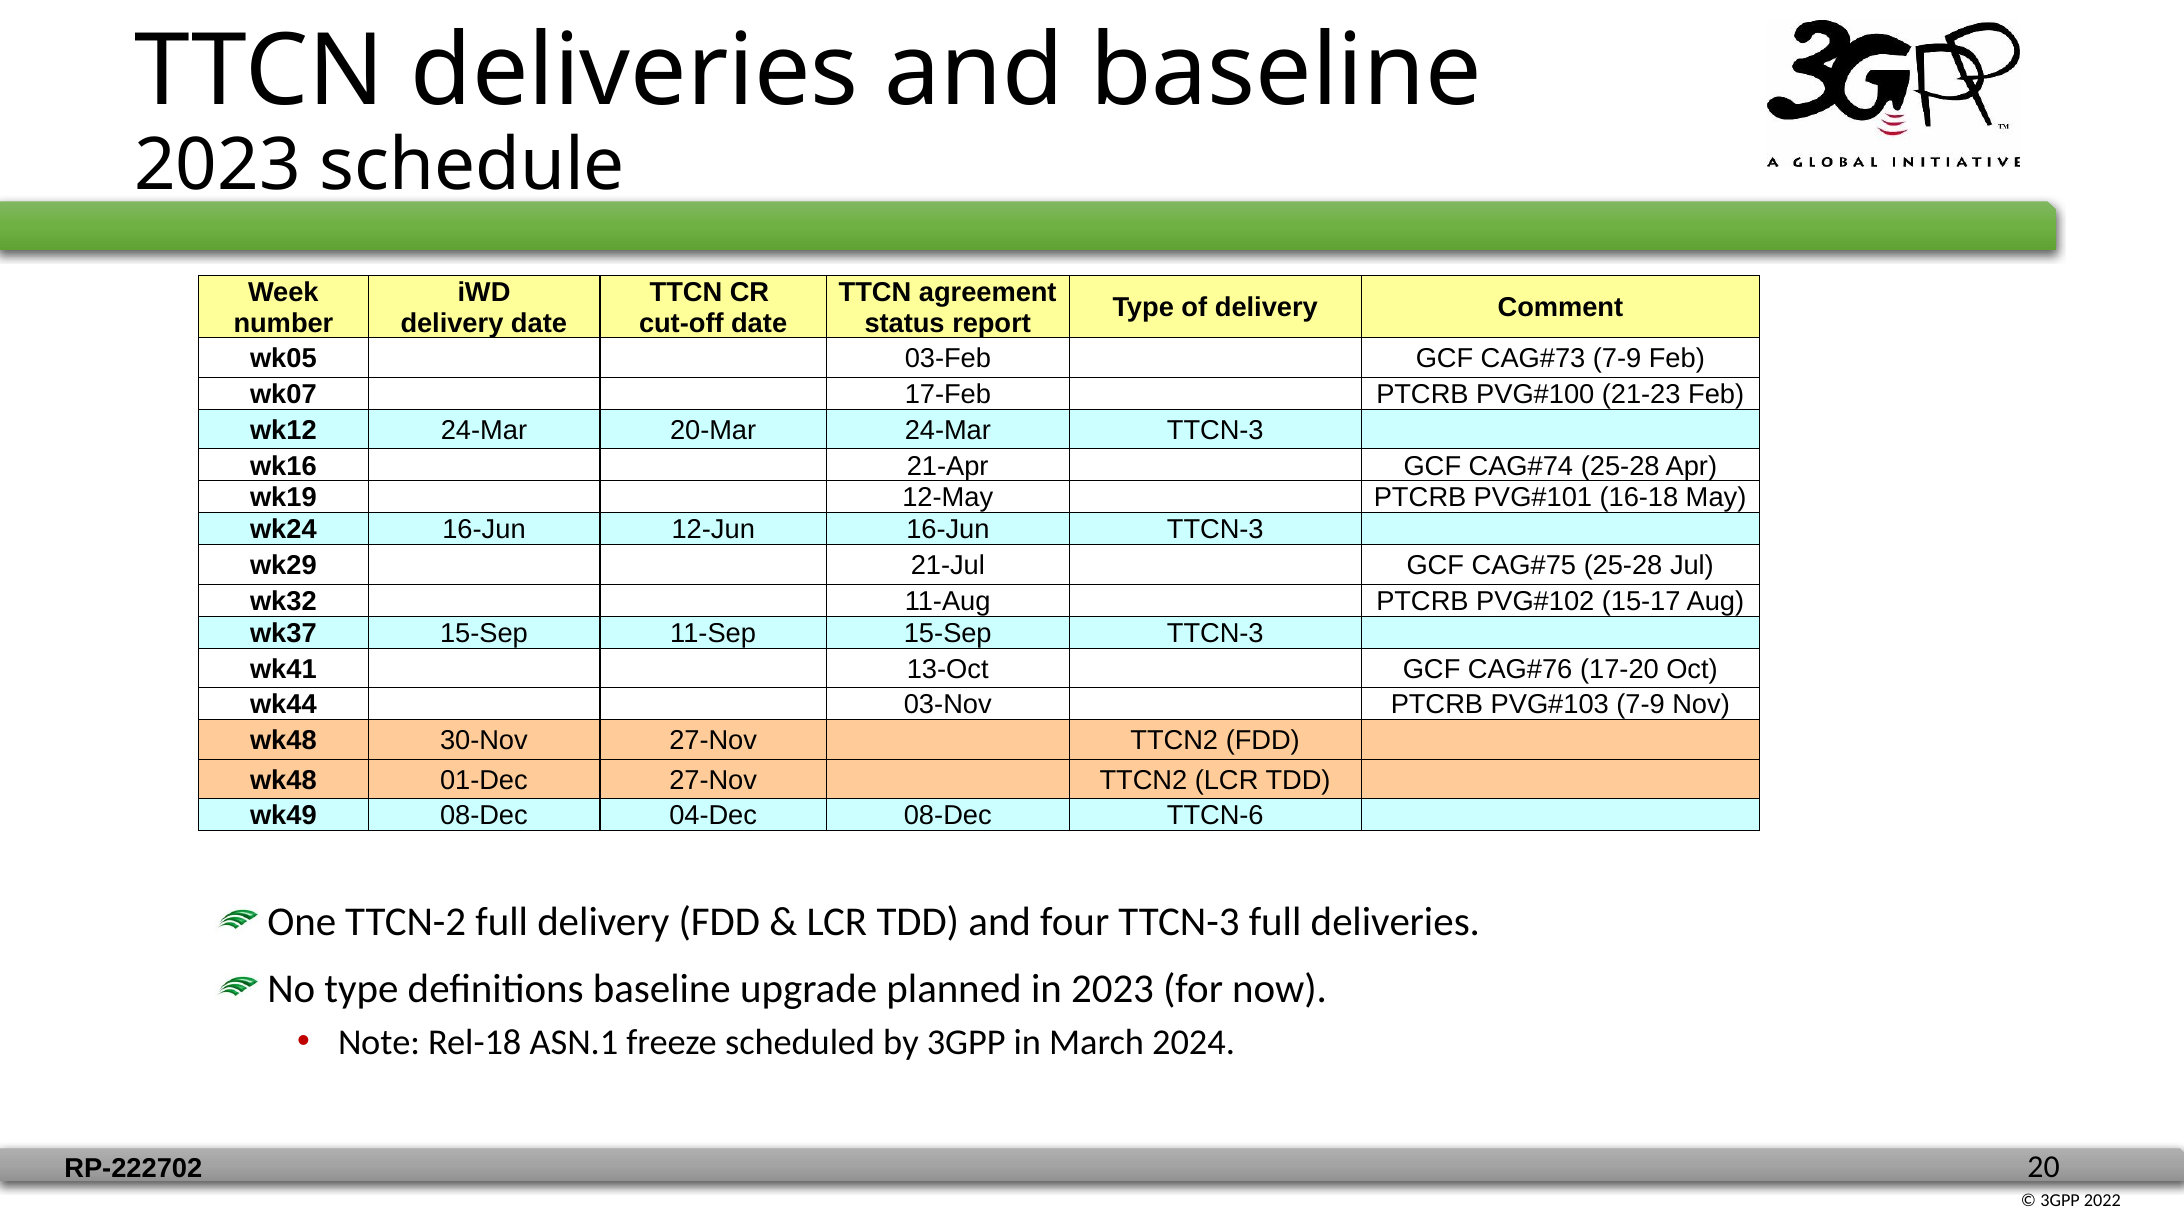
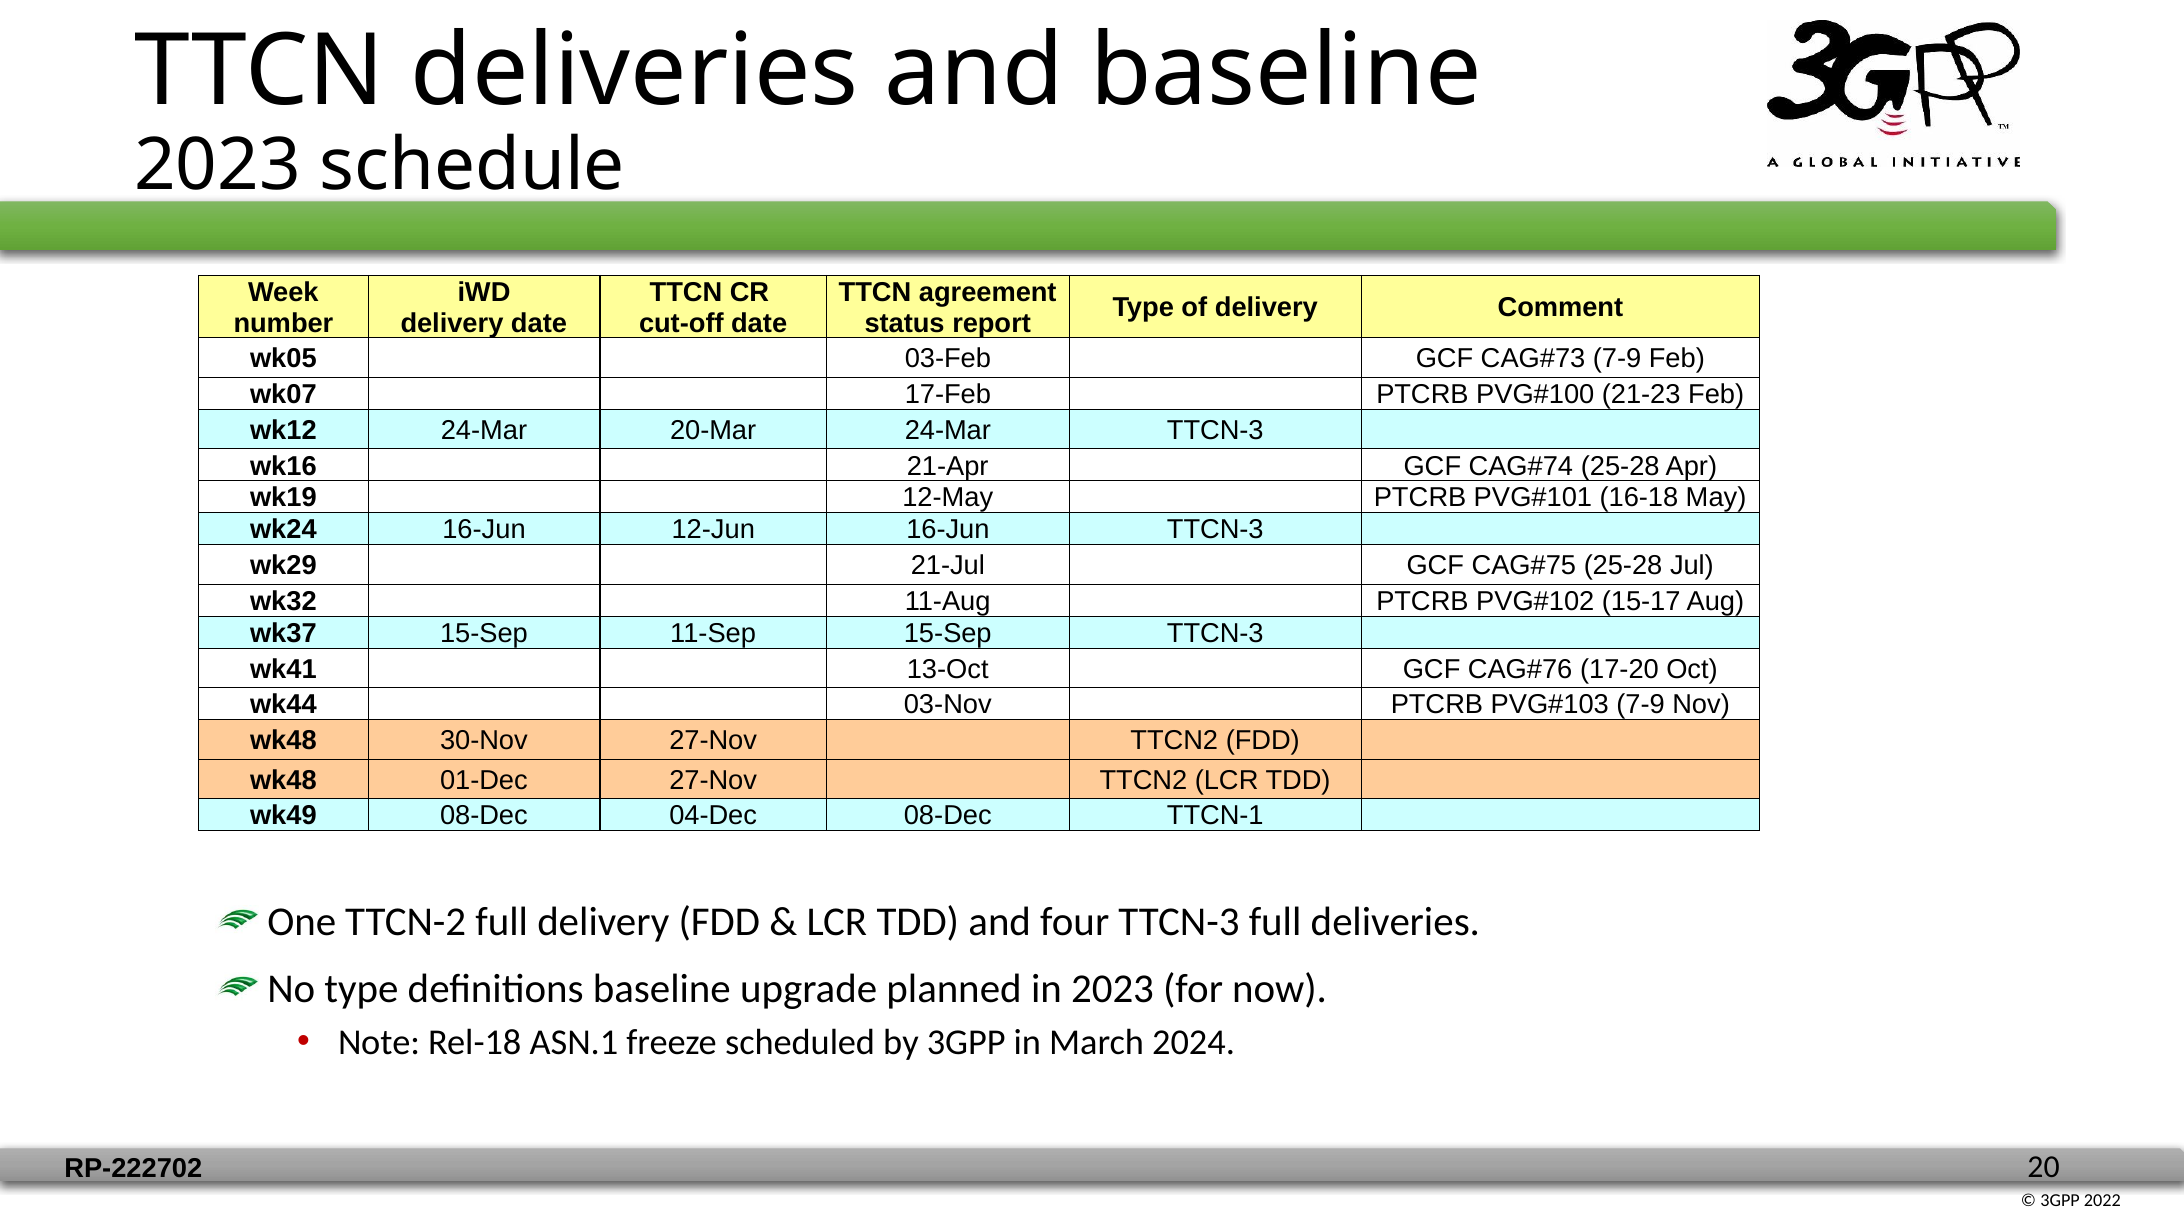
TTCN-6: TTCN-6 -> TTCN-1
